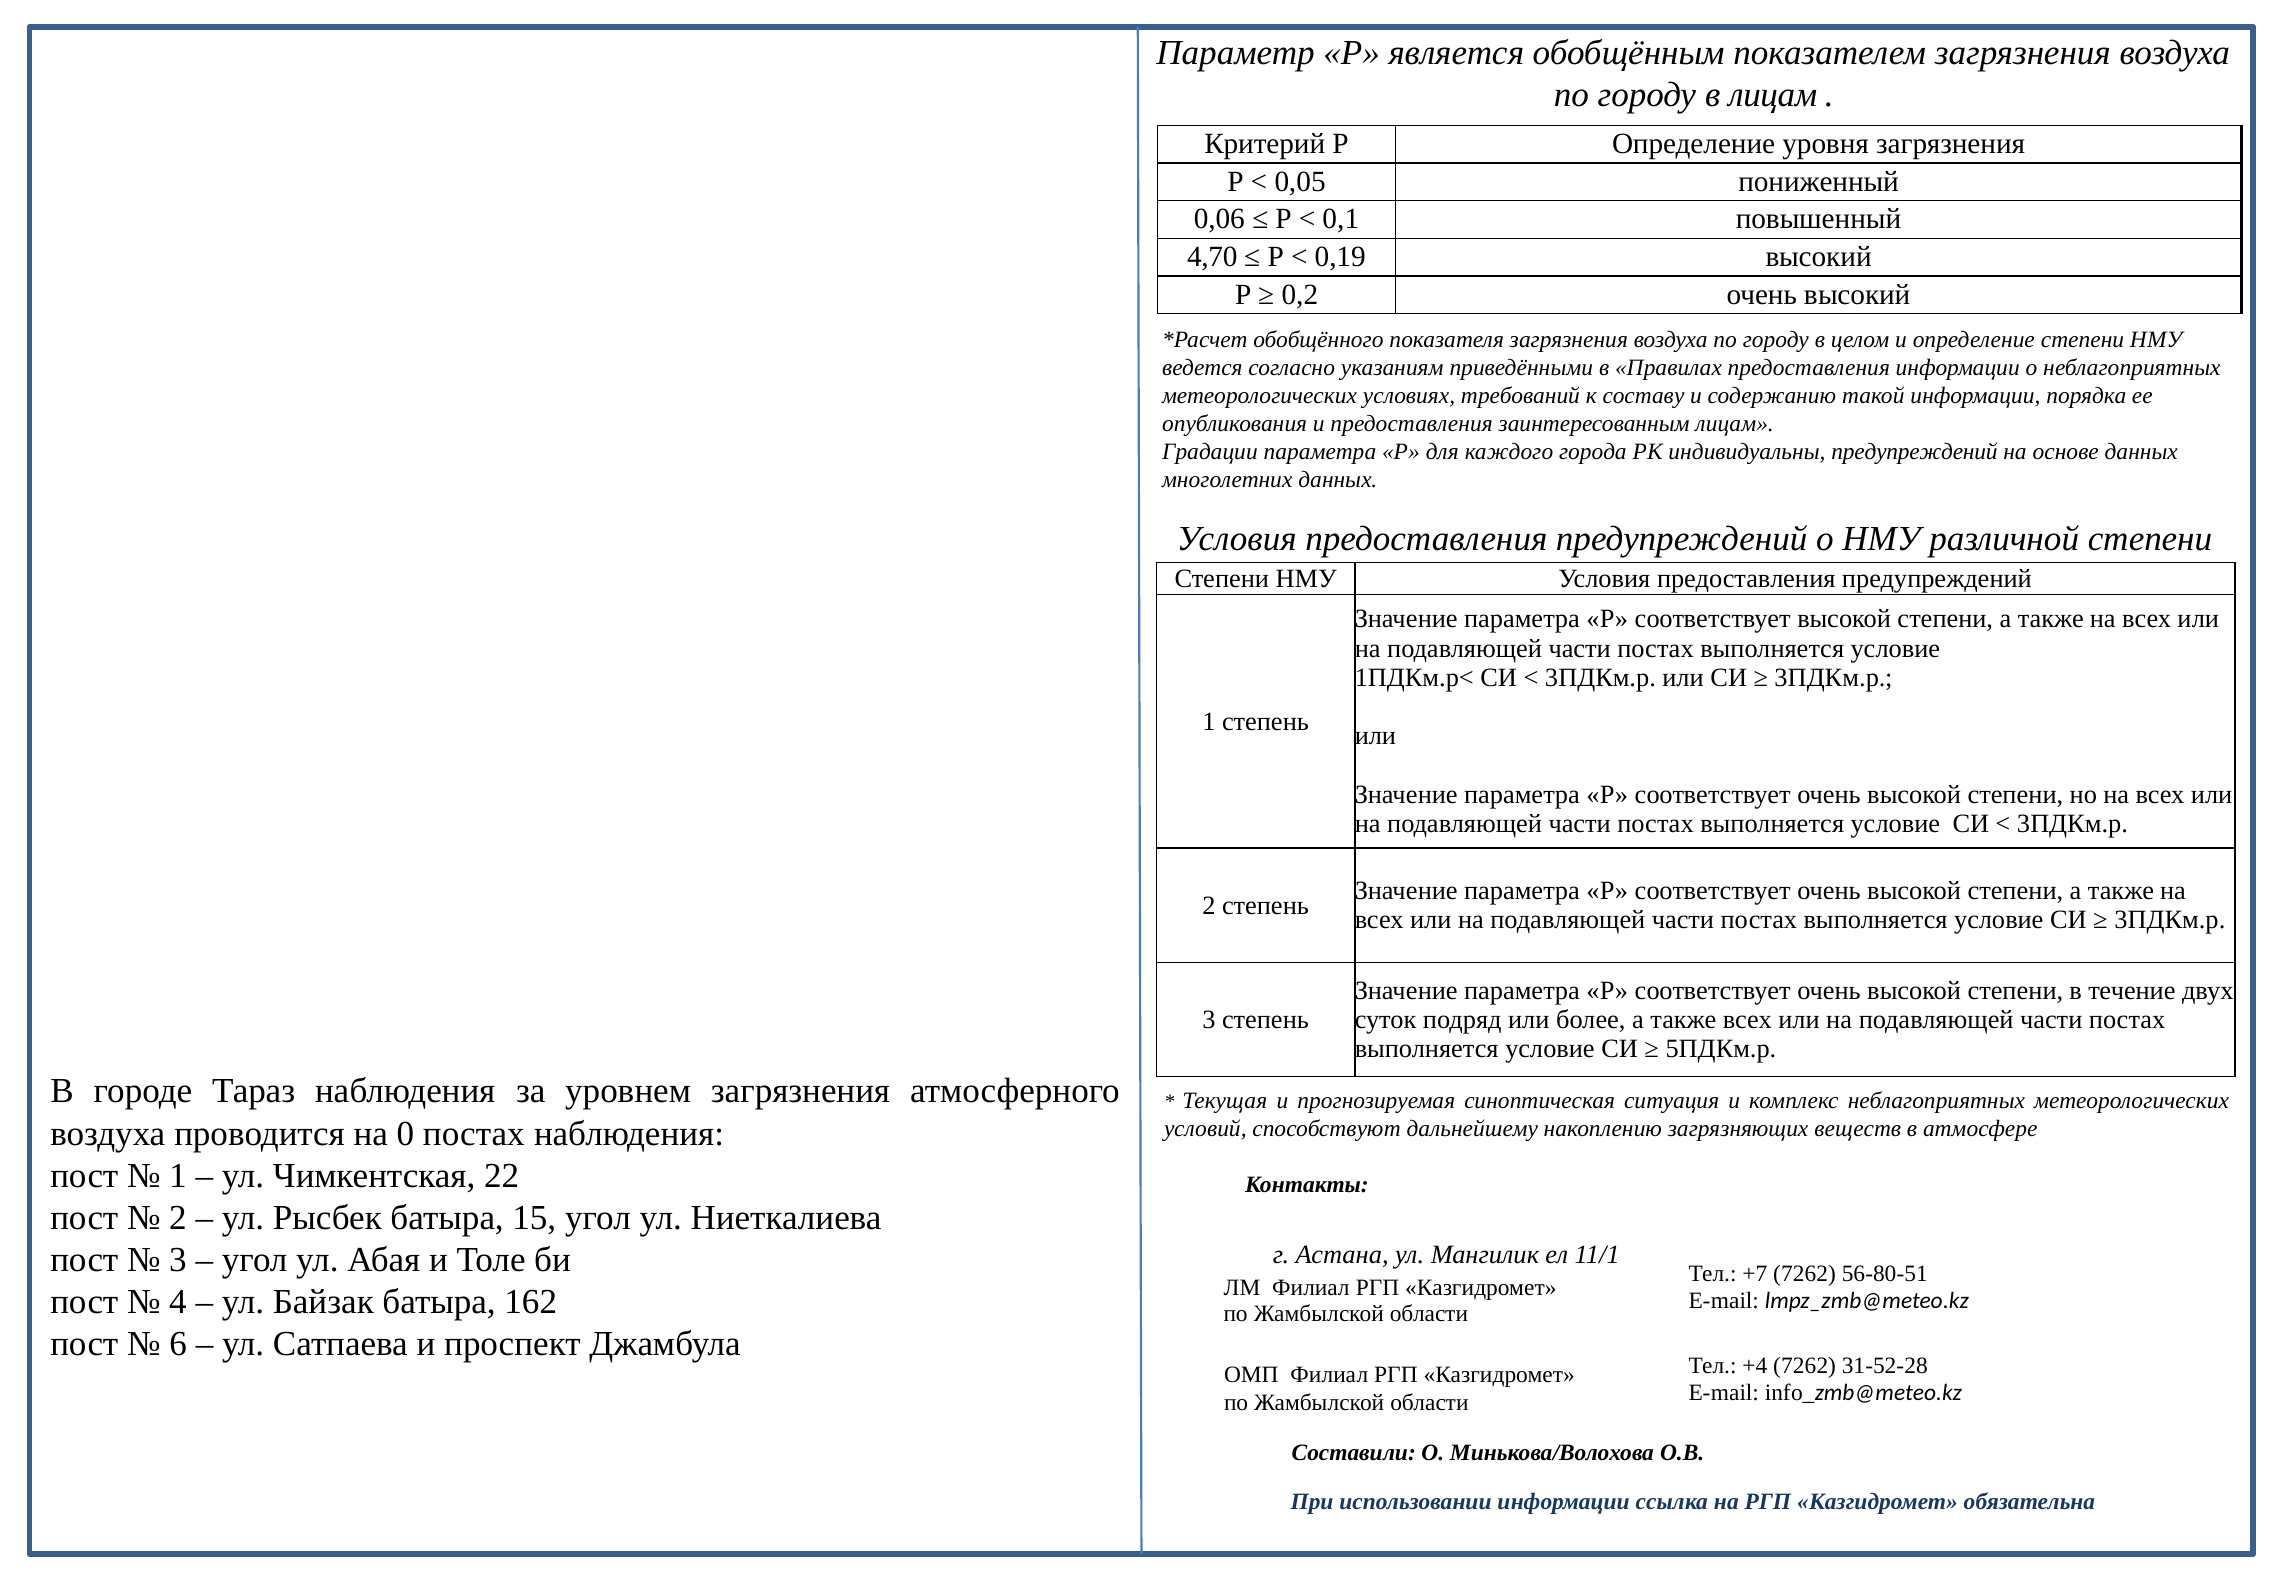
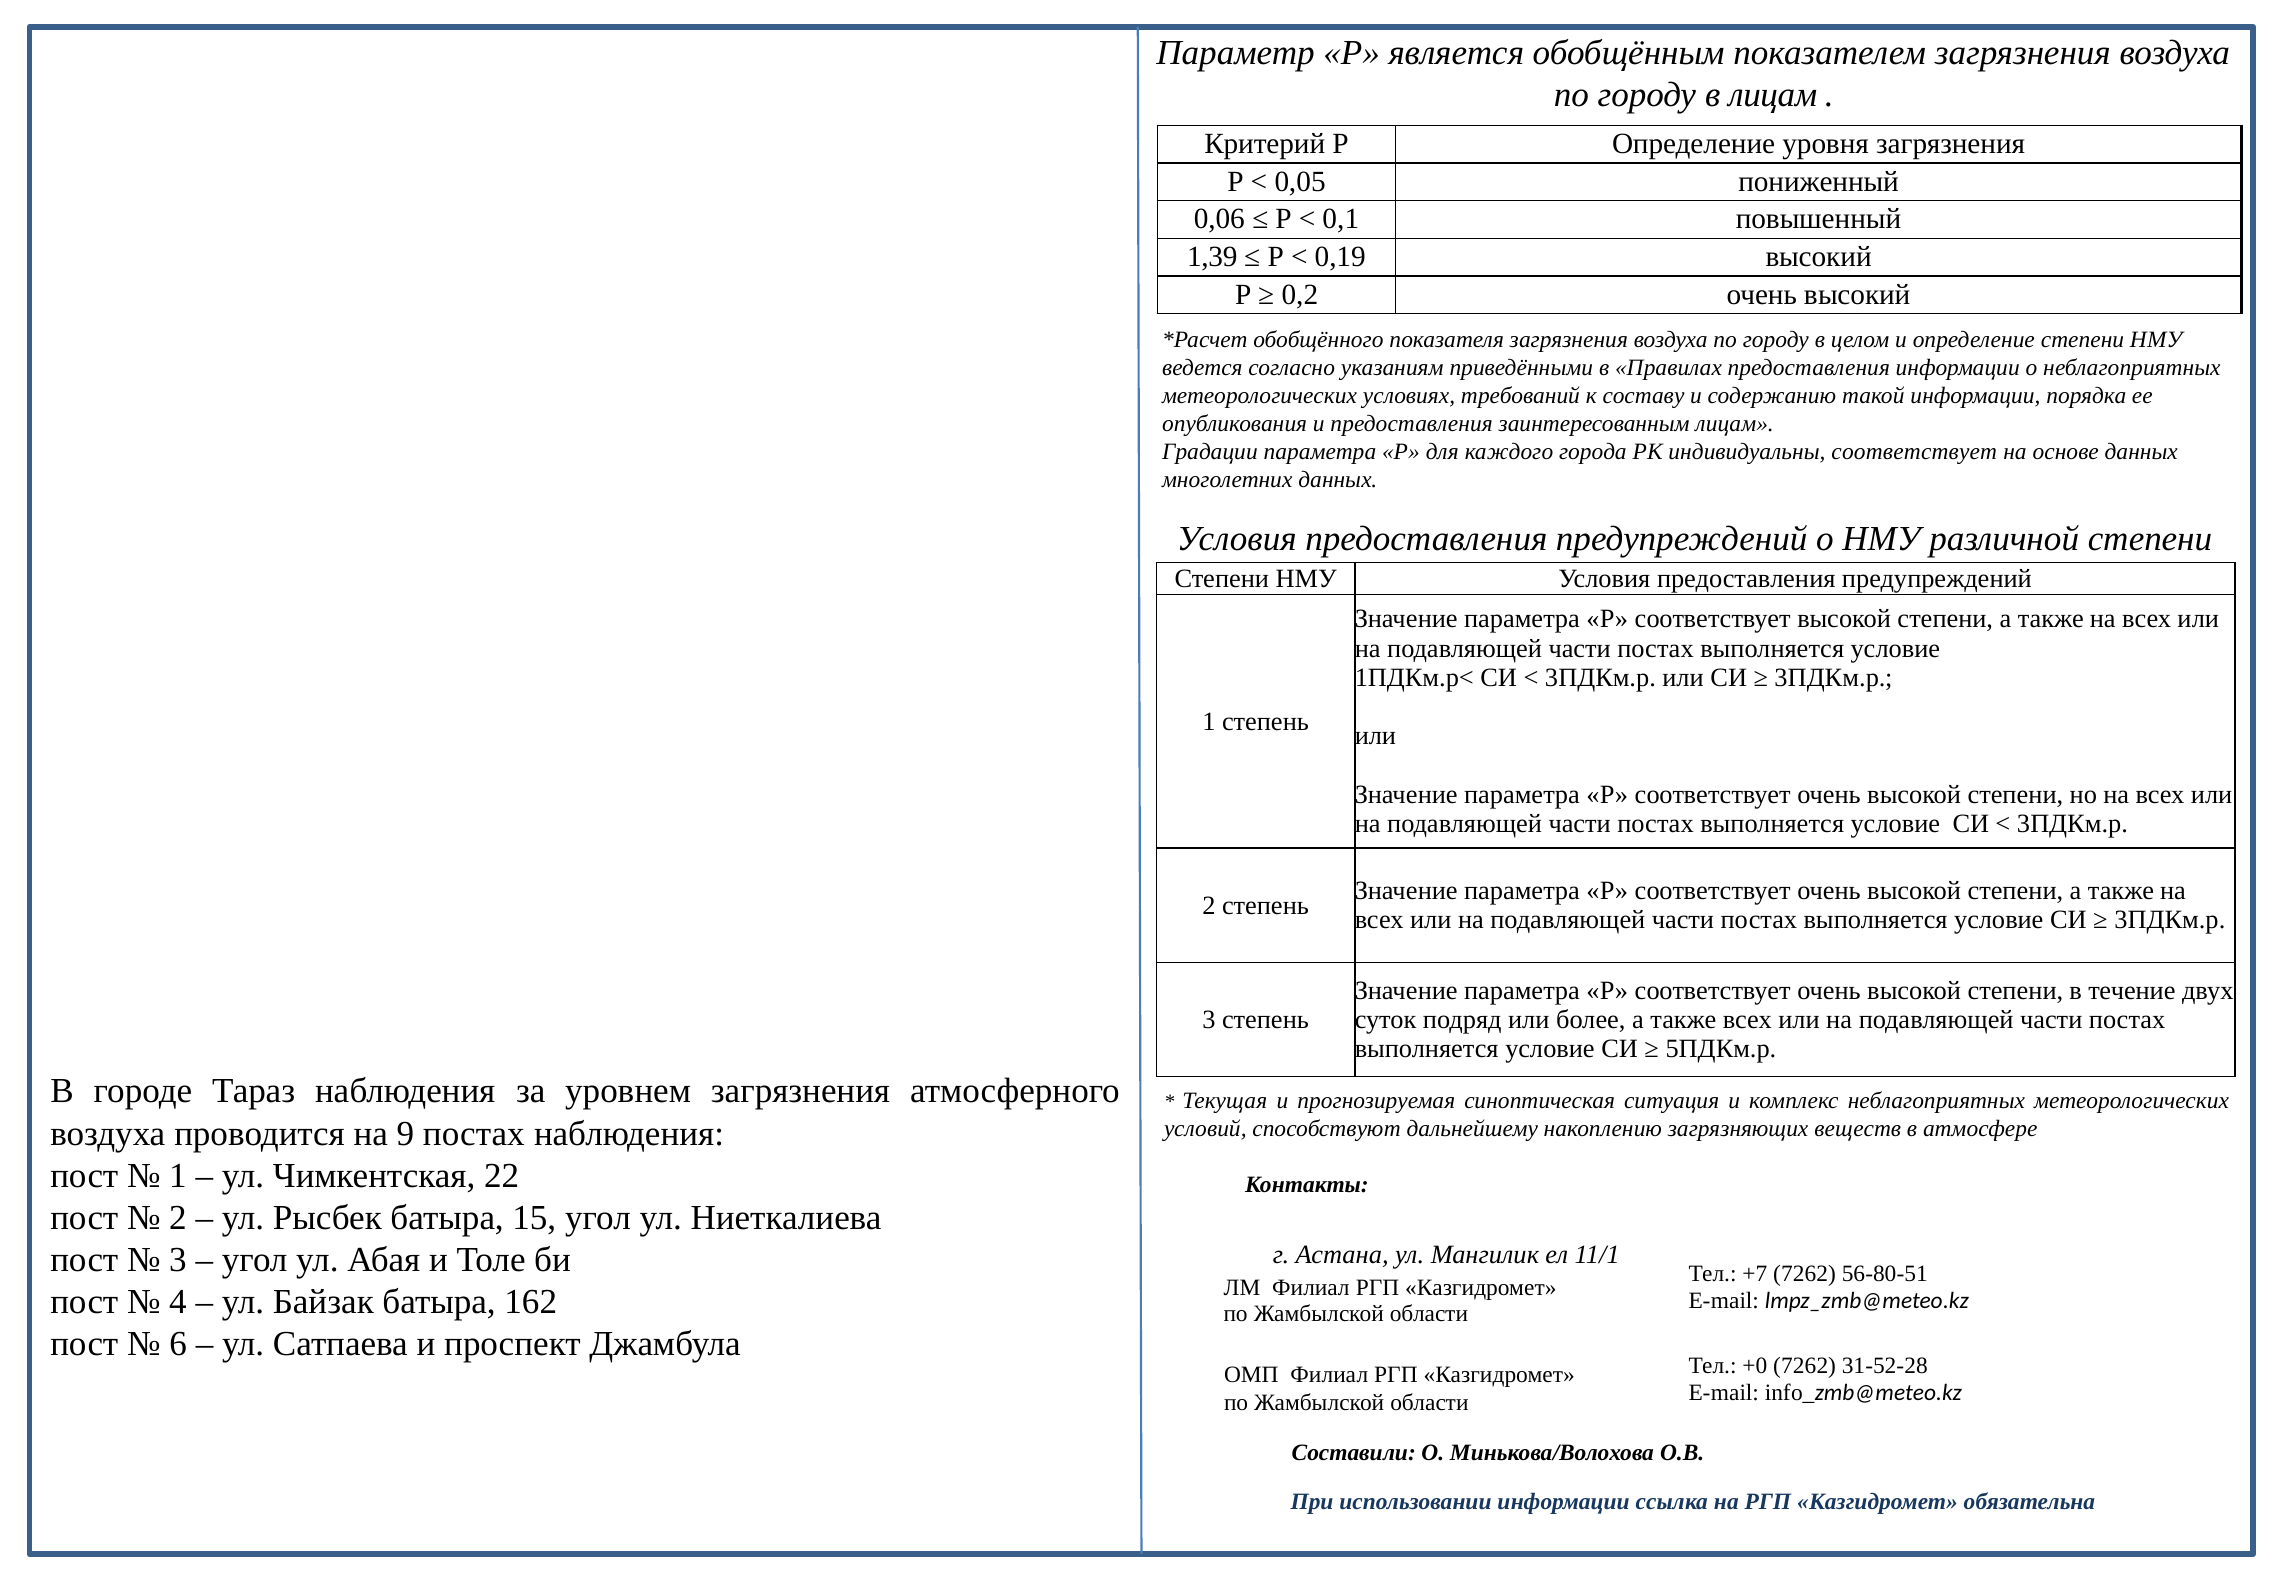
4,70: 4,70 -> 1,39
индивидуальны предупреждений: предупреждений -> соответствует
0: 0 -> 9
+4: +4 -> +0
